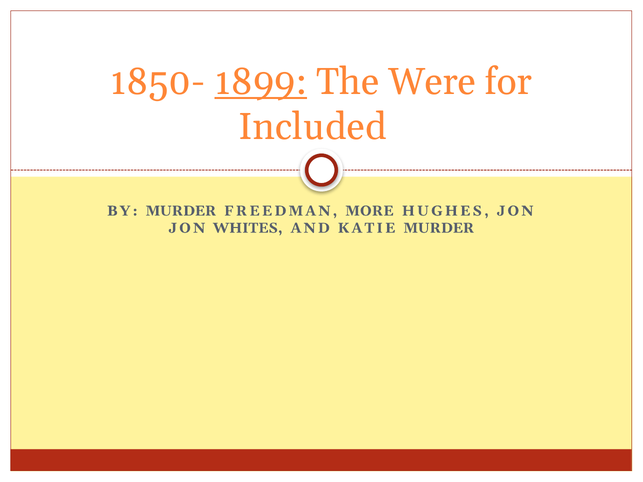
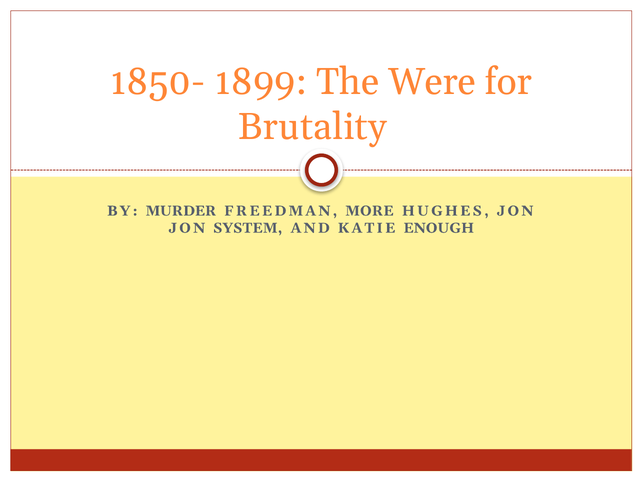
1899 underline: present -> none
Included: Included -> Brutality
WHITES: WHITES -> SYSTEM
KATIE MURDER: MURDER -> ENOUGH
